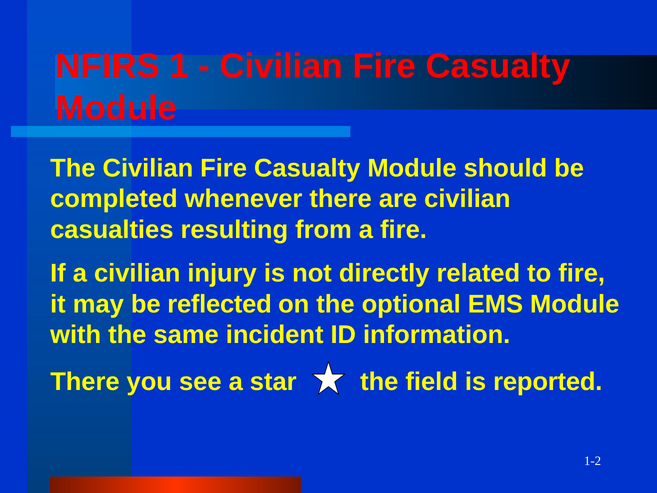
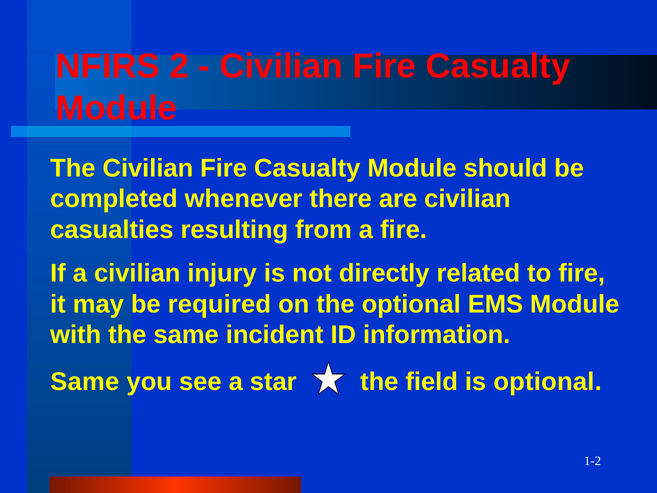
1: 1 -> 2
reflected: reflected -> required
There at (85, 382): There -> Same
is reported: reported -> optional
